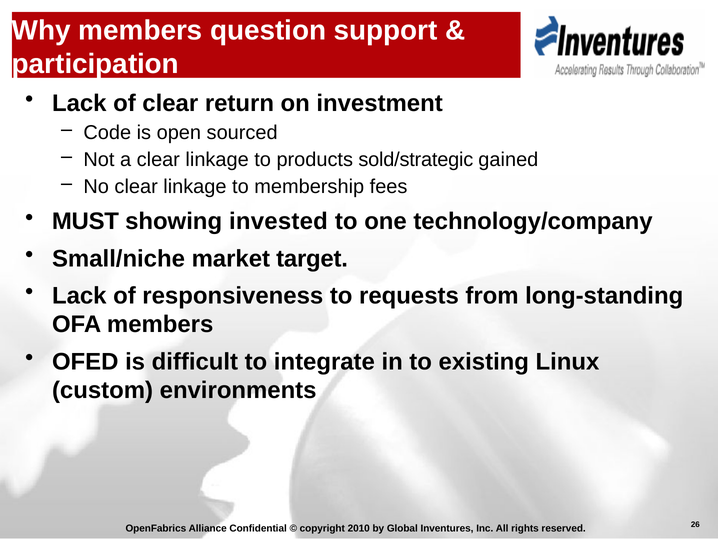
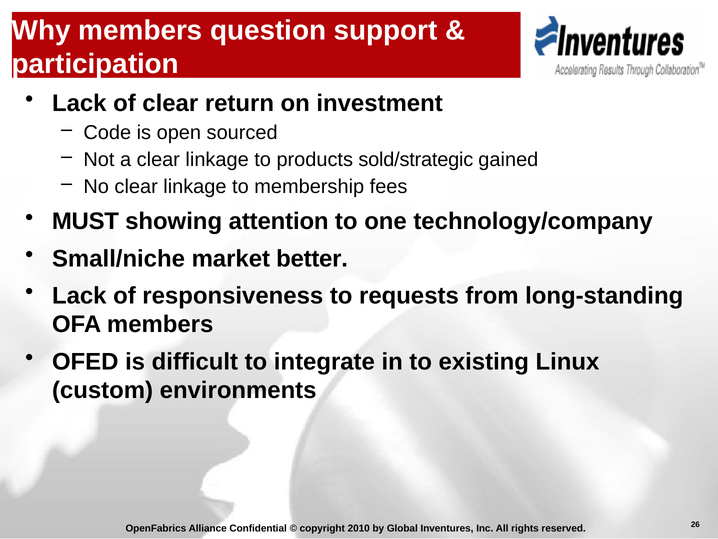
invested: invested -> attention
target: target -> better
